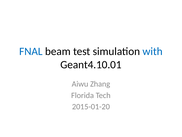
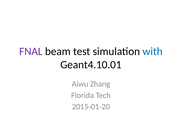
FNAL colour: blue -> purple
